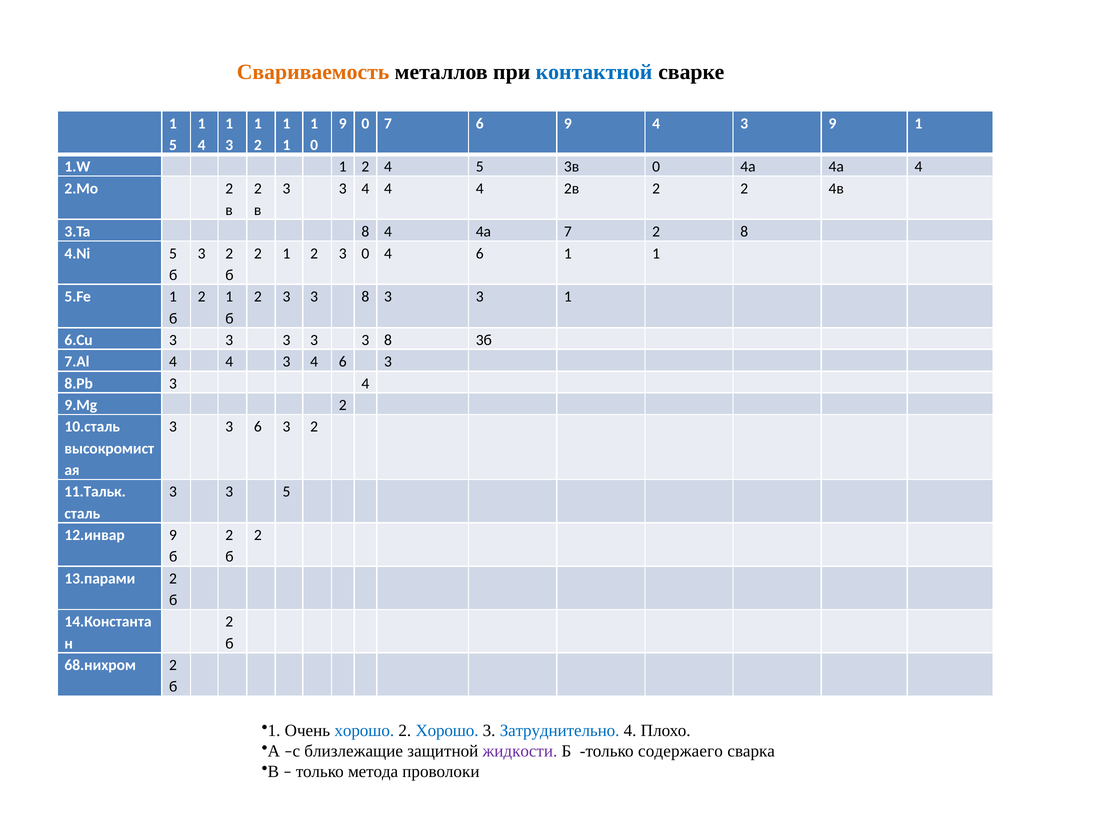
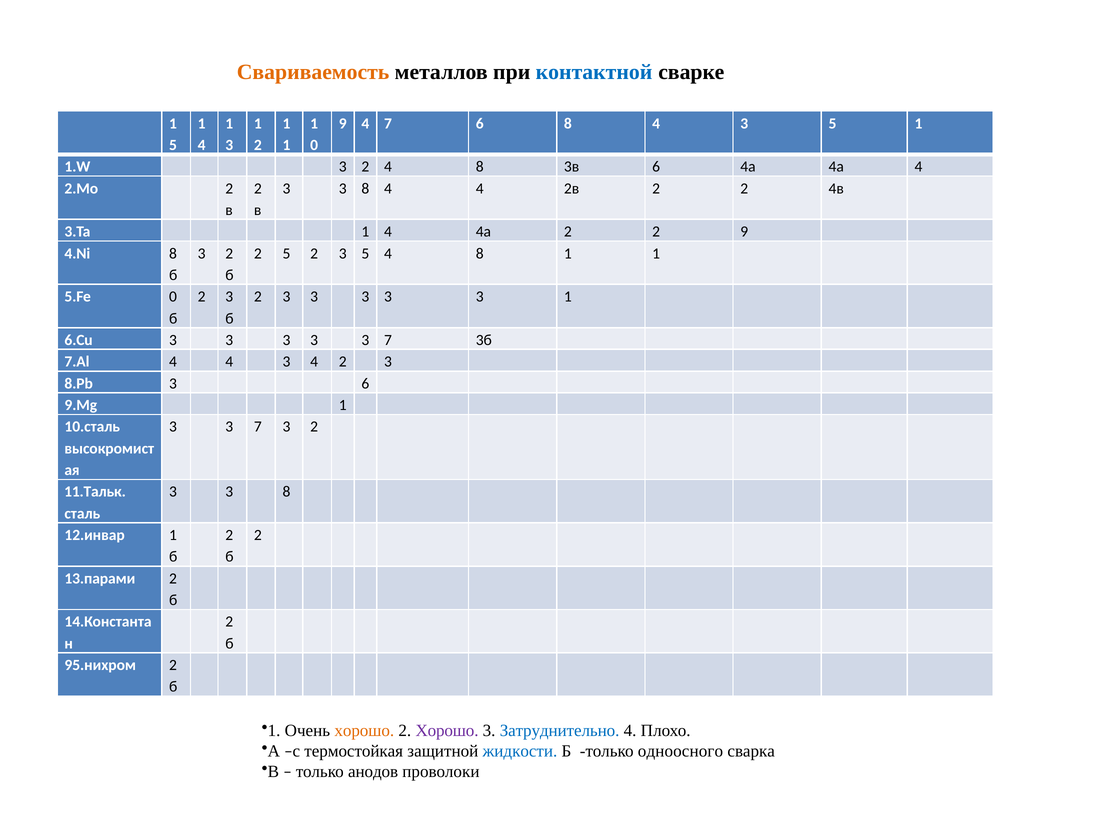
9 0: 0 -> 4
6 9: 9 -> 8
4 3 9: 9 -> 5
1.W 1: 1 -> 3
2 4 5: 5 -> 8
3в 0: 0 -> 6
4 at (365, 188): 4 -> 8
3.Ta 8: 8 -> 1
4а 7: 7 -> 2
2 8: 8 -> 9
4.Ni 5: 5 -> 8
1 at (287, 253): 1 -> 5
2 3 0: 0 -> 5
6 at (480, 253): 6 -> 8
5.Fe 1: 1 -> 0
1 at (229, 297): 1 -> 3
2 3 3 8: 8 -> 3
3 3 3 8: 8 -> 7
3 4 6: 6 -> 2
8.Pb 3 4: 4 -> 6
9.Mg 2: 2 -> 1
6 at (258, 427): 6 -> 7
5 at (287, 492): 5 -> 8
12.инвар 9: 9 -> 1
68.нихром: 68.нихром -> 95.нихром
хорошо at (364, 730) colour: blue -> orange
Хорошо at (447, 730) colour: blue -> purple
близлежащие: близлежащие -> термостойкая
жидкости colour: purple -> blue
содержаего: содержаего -> одноосного
метода: метода -> анодов
